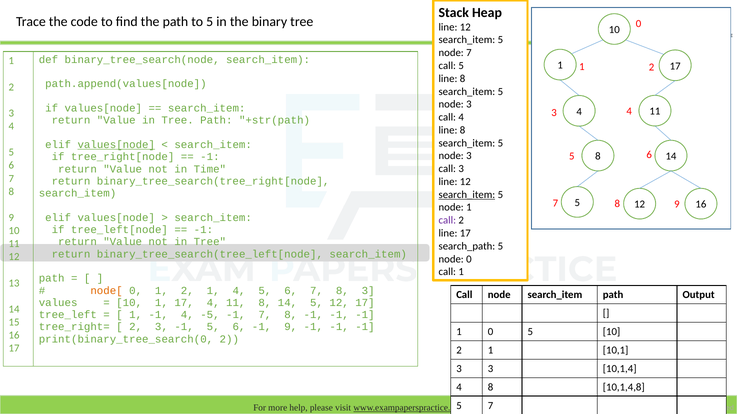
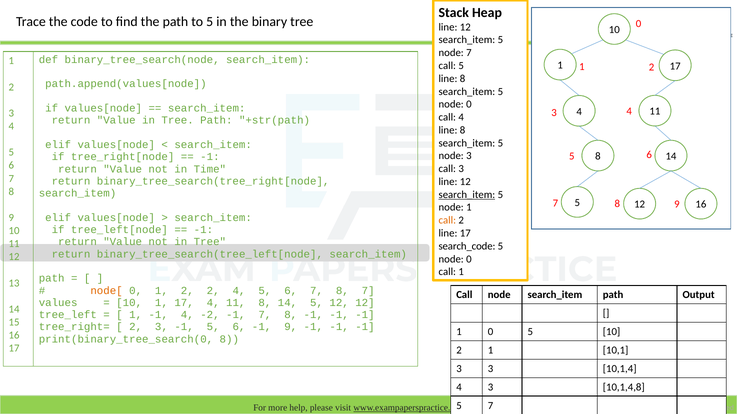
3 at (469, 104): 3 -> 0
values[node at (116, 145) underline: present -> none
call at (447, 221) colour: purple -> orange
search_path: search_path -> search_code
1 2 1: 1 -> 2
8 3: 3 -> 7
12 17: 17 -> 12
-5: -5 -> -2
2 at (229, 340): 2 -> 8
8 at (491, 388): 8 -> 3
